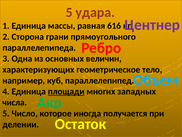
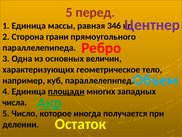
удара: удара -> перед
616: 616 -> 346
Акр underline: none -> present
